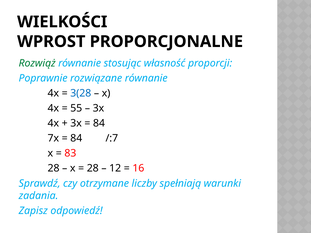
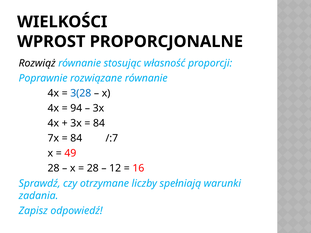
Rozwiąż colour: green -> black
55: 55 -> 94
83: 83 -> 49
